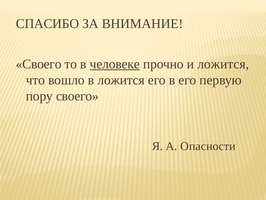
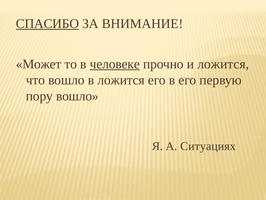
СПАСИБО underline: none -> present
Своего at (39, 64): Своего -> Может
пору своего: своего -> вошло
Опасности: Опасности -> Ситуациях
